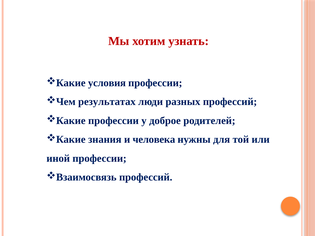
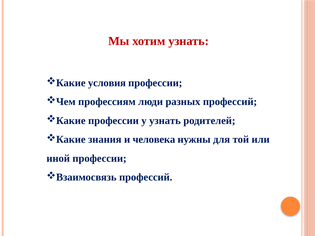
результатах: результатах -> профессиям
у доброе: доброе -> узнать
